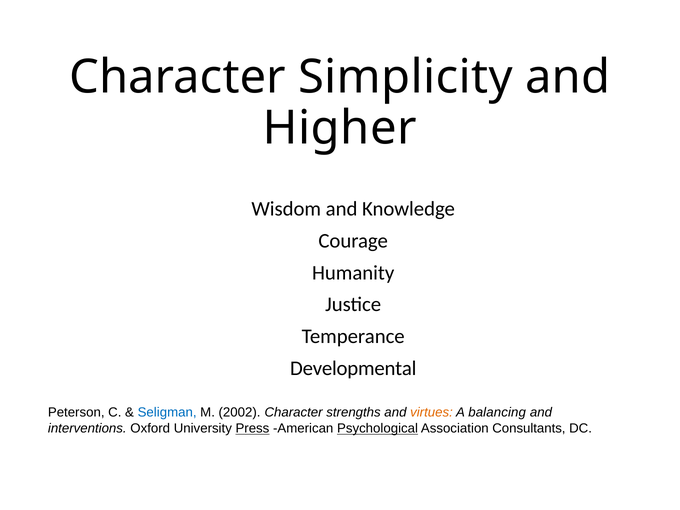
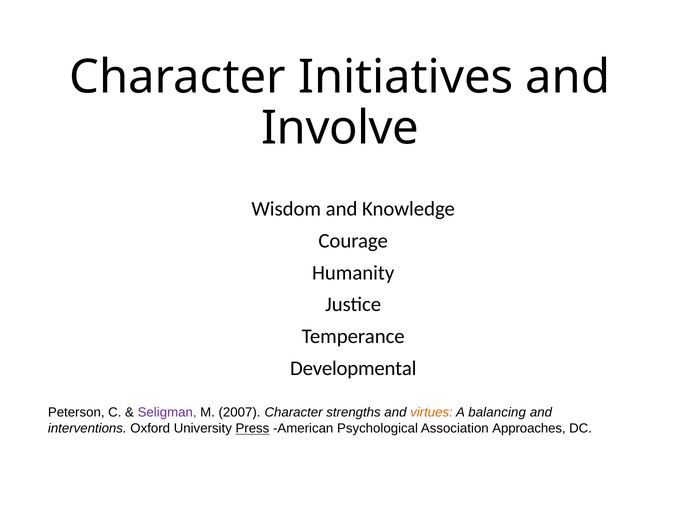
Simplicity: Simplicity -> Initiatives
Higher: Higher -> Involve
Seligman colour: blue -> purple
2002: 2002 -> 2007
Psychological underline: present -> none
Consultants: Consultants -> Approaches
